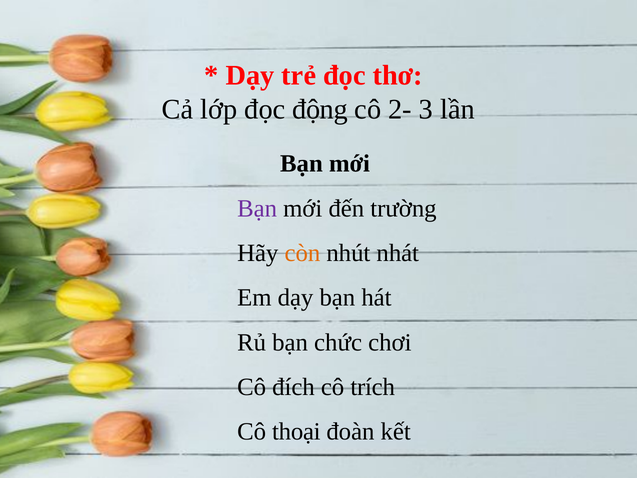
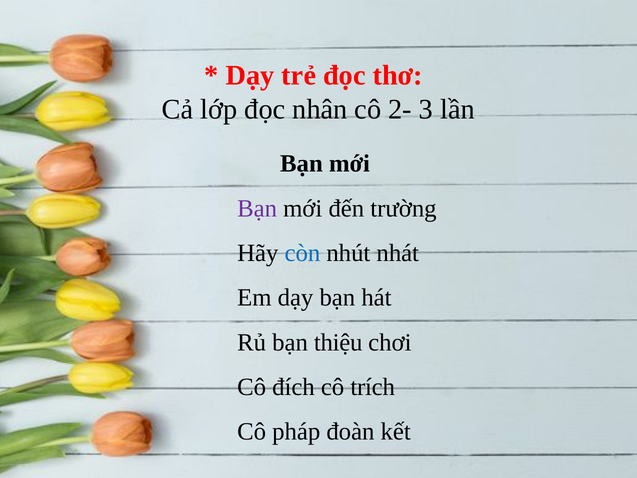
động: động -> nhân
còn colour: orange -> blue
chức: chức -> thiệu
thoại: thoại -> pháp
